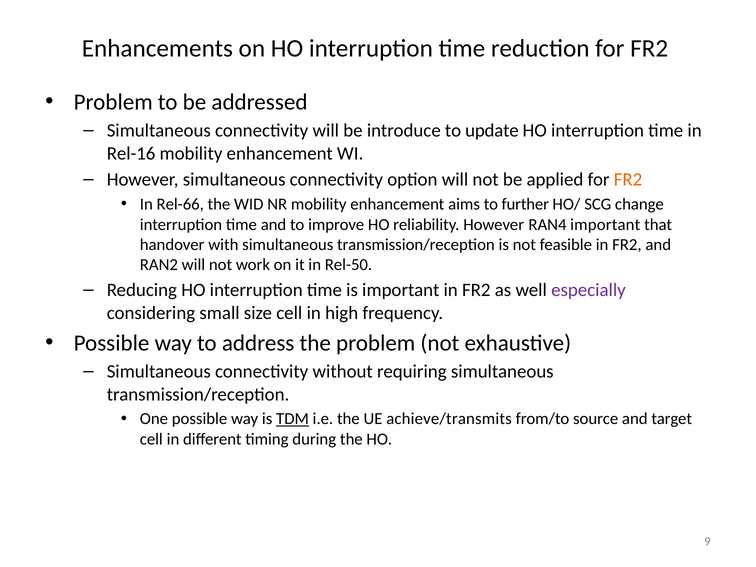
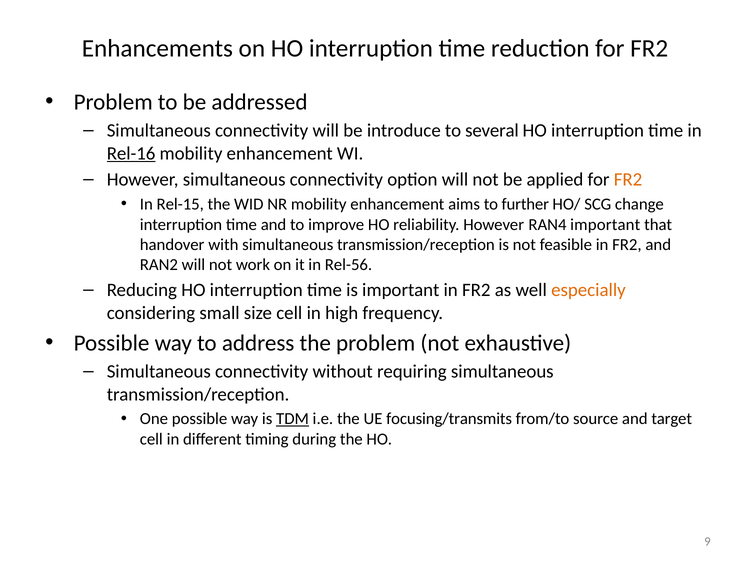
update: update -> several
Rel-16 underline: none -> present
Rel-66: Rel-66 -> Rel-15
Rel-50: Rel-50 -> Rel-56
especially colour: purple -> orange
achieve/transmits: achieve/transmits -> focusing/transmits
